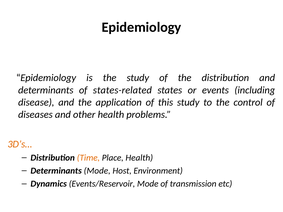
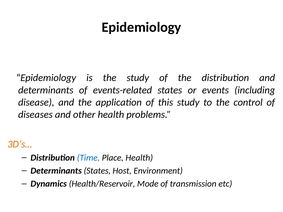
states-related: states-related -> events-related
Time colour: orange -> blue
Determinants Mode: Mode -> States
Events/Reservoir: Events/Reservoir -> Health/Reservoir
